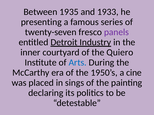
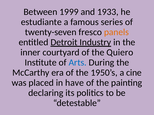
1935: 1935 -> 1999
presenting: presenting -> estudiante
panels colour: purple -> orange
sings: sings -> have
